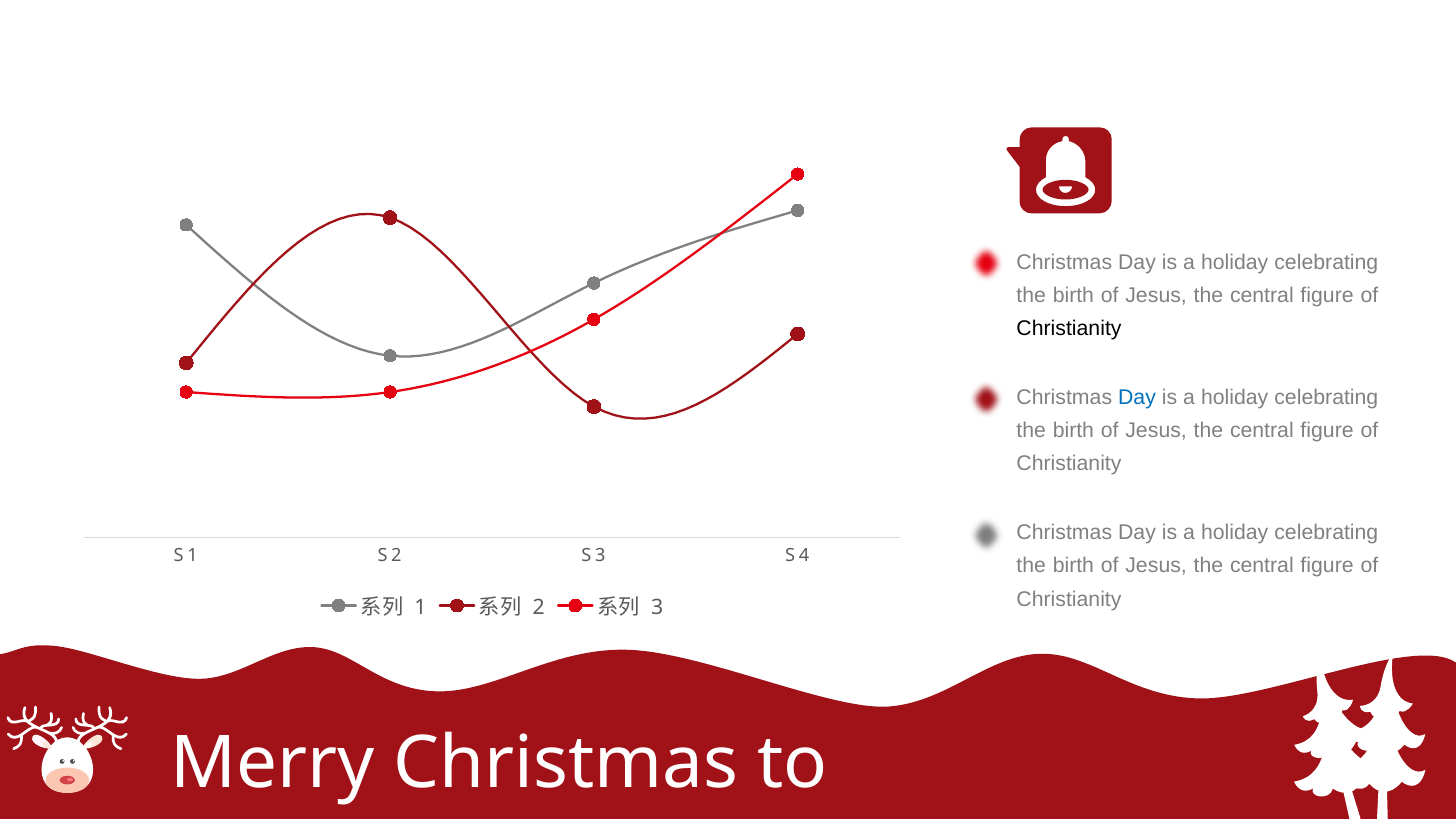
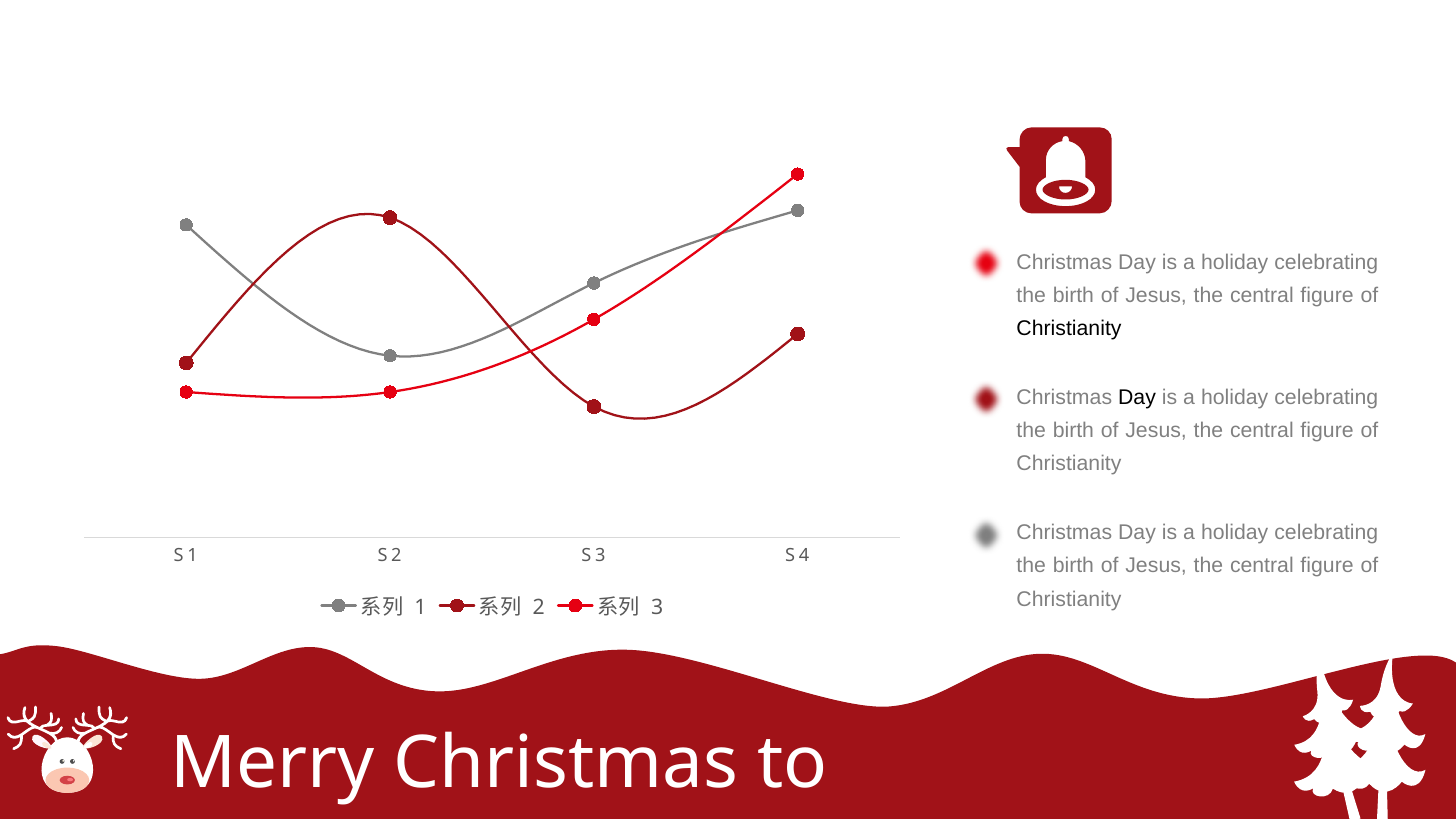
Day at (1137, 398) colour: blue -> black
